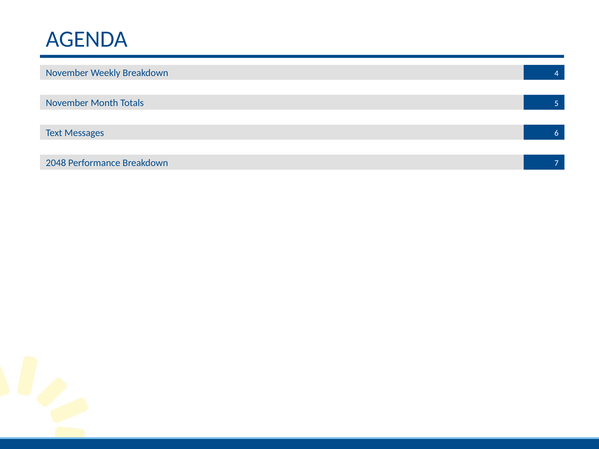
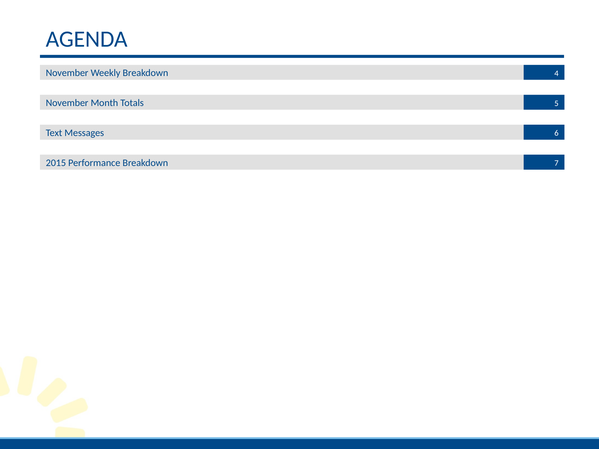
2048: 2048 -> 2015
